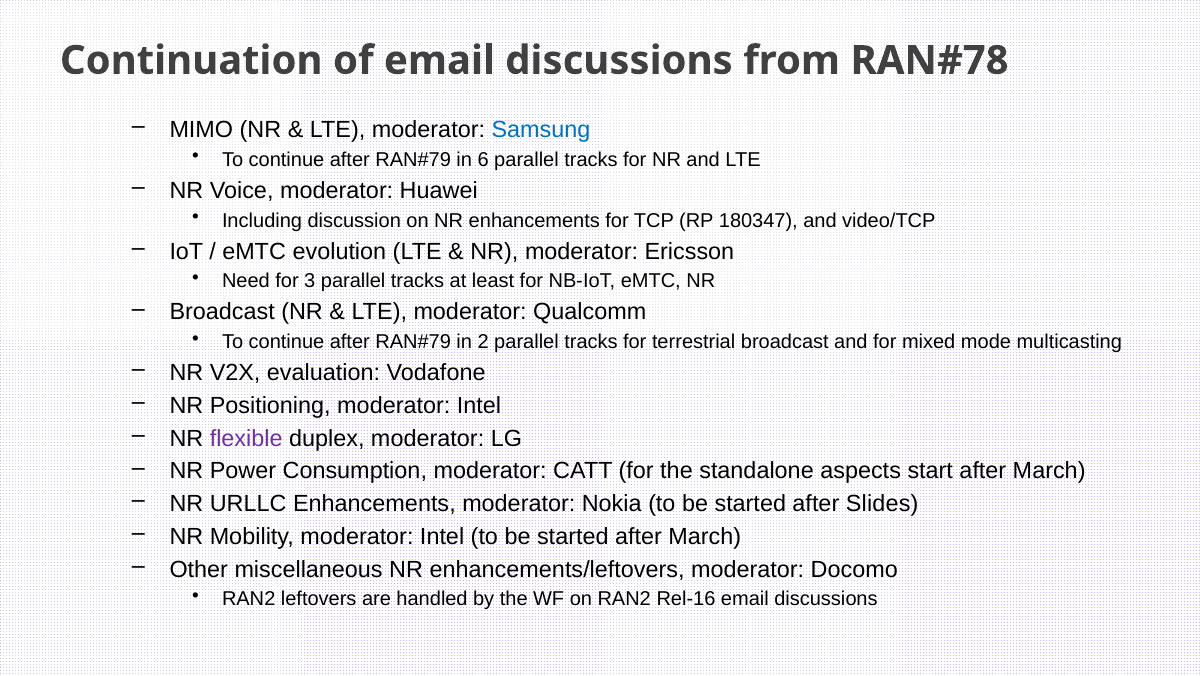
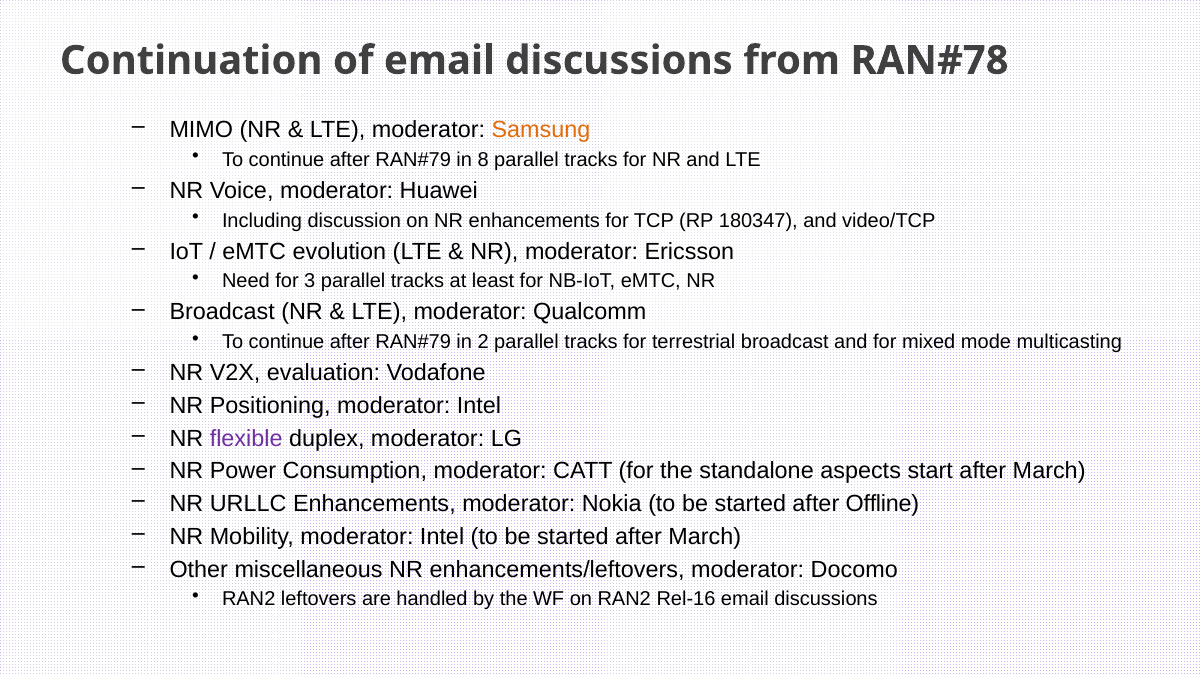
Samsung colour: blue -> orange
6: 6 -> 8
Slides: Slides -> Offline
